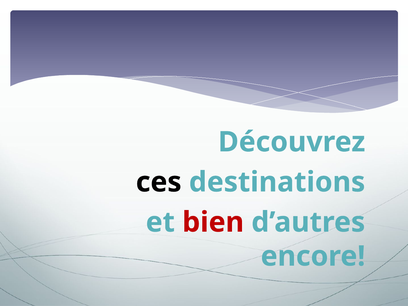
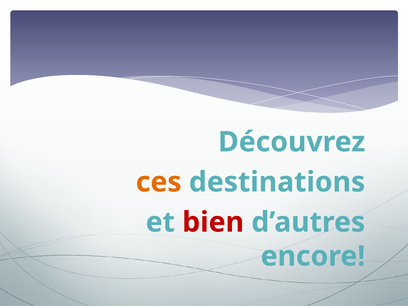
ces colour: black -> orange
